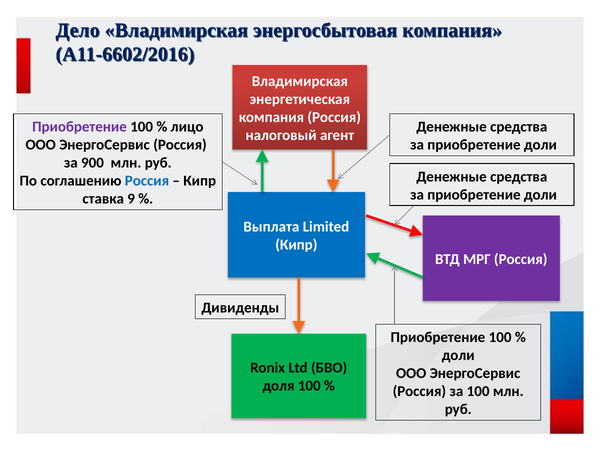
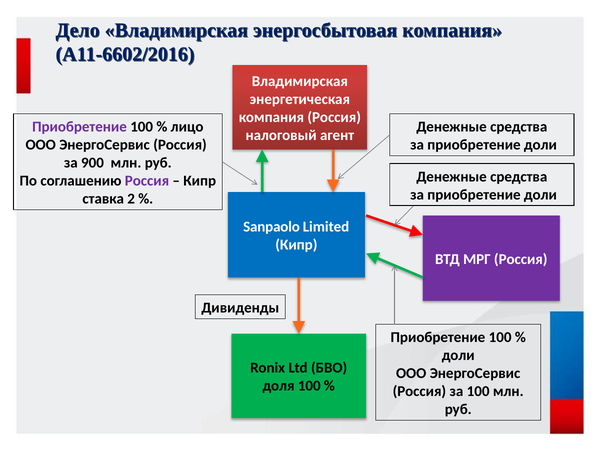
Россия at (147, 181) colour: blue -> purple
9: 9 -> 2
Выплата: Выплата -> Sanpaolo
